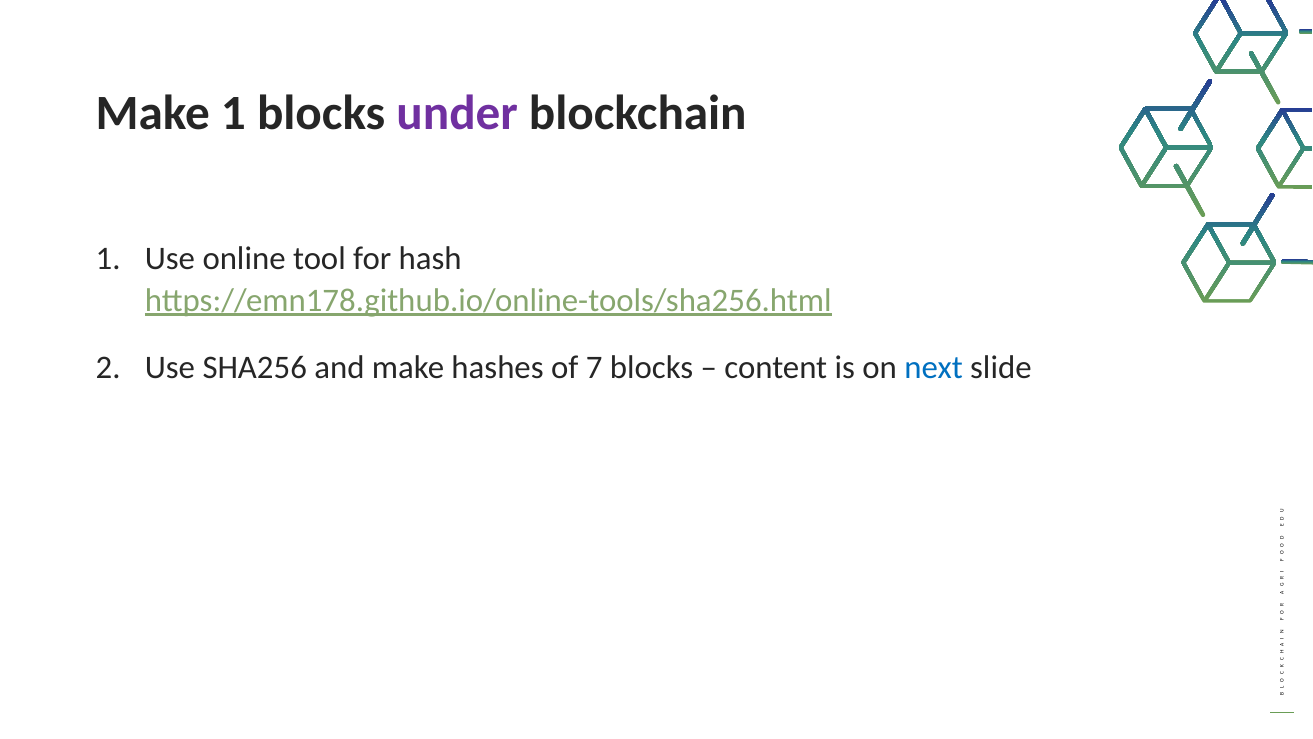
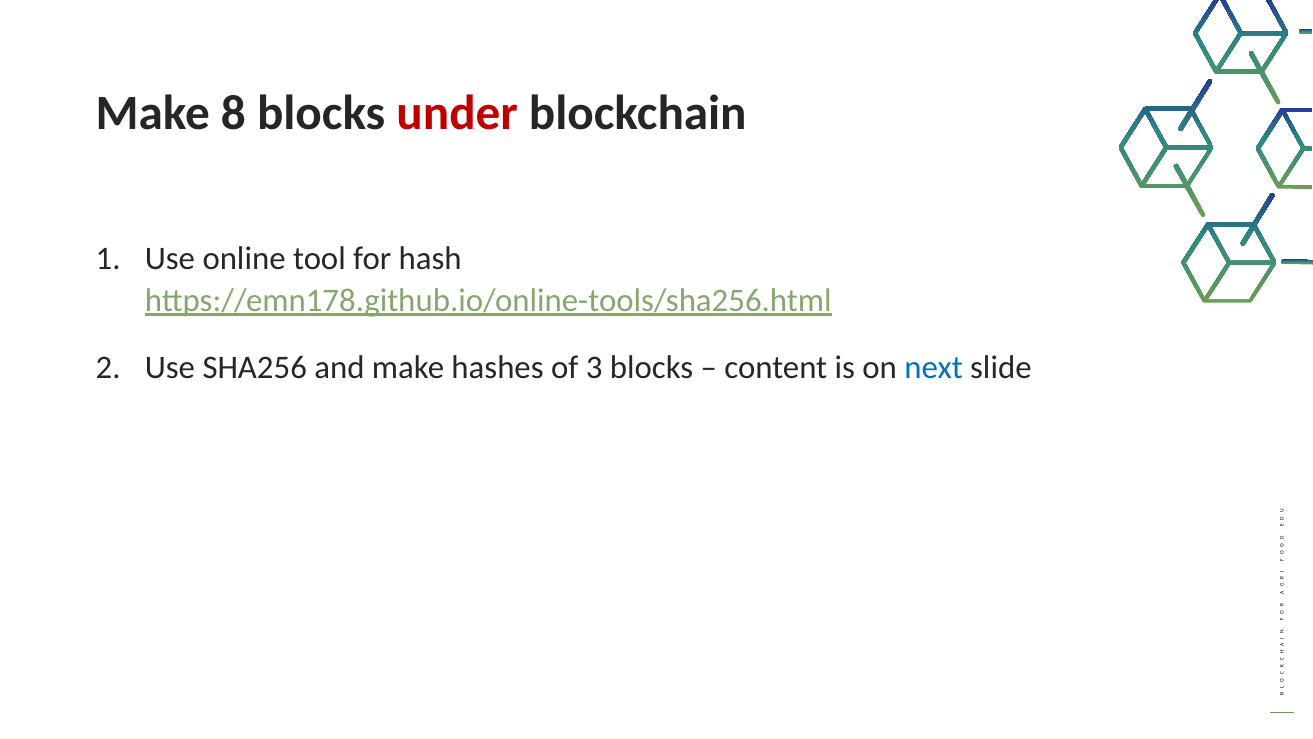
Make 1: 1 -> 8
under colour: purple -> red
7: 7 -> 3
